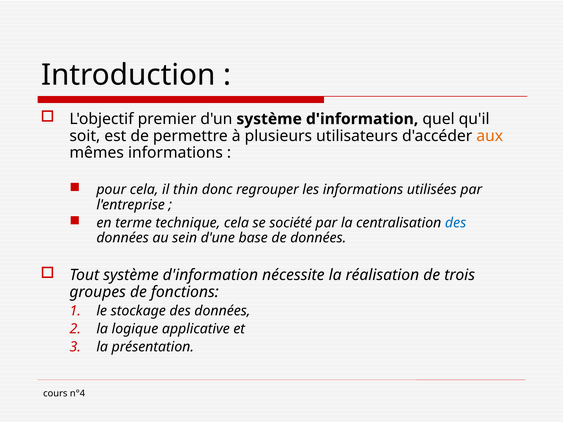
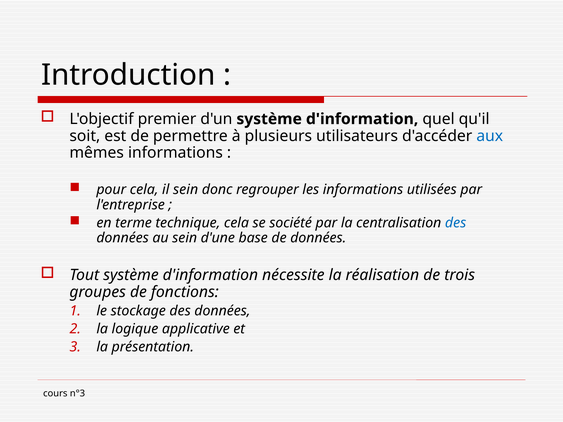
aux colour: orange -> blue
il thin: thin -> sein
n°4: n°4 -> n°3
